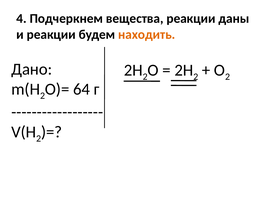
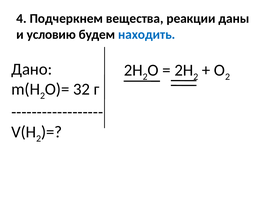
и реакции: реакции -> условию
находить colour: orange -> blue
64: 64 -> 32
